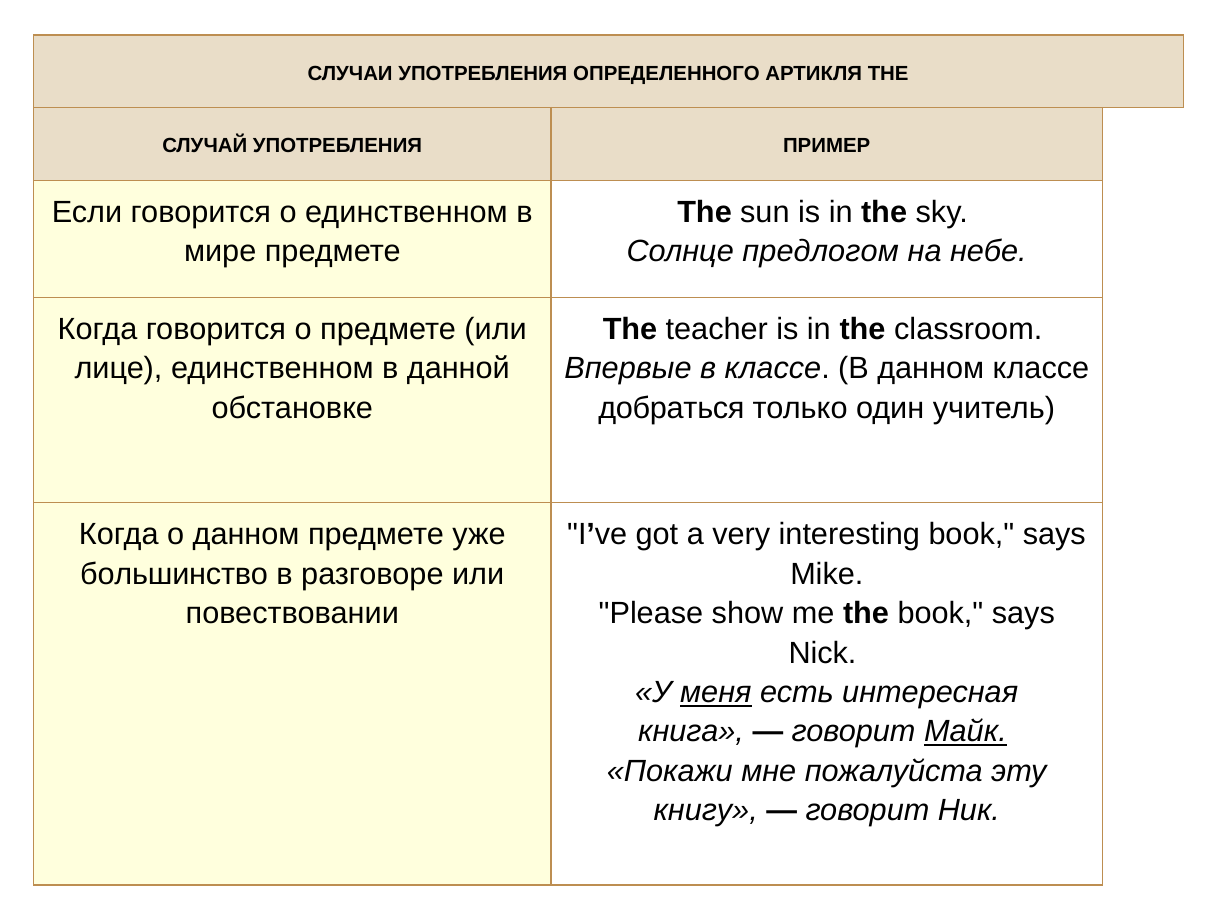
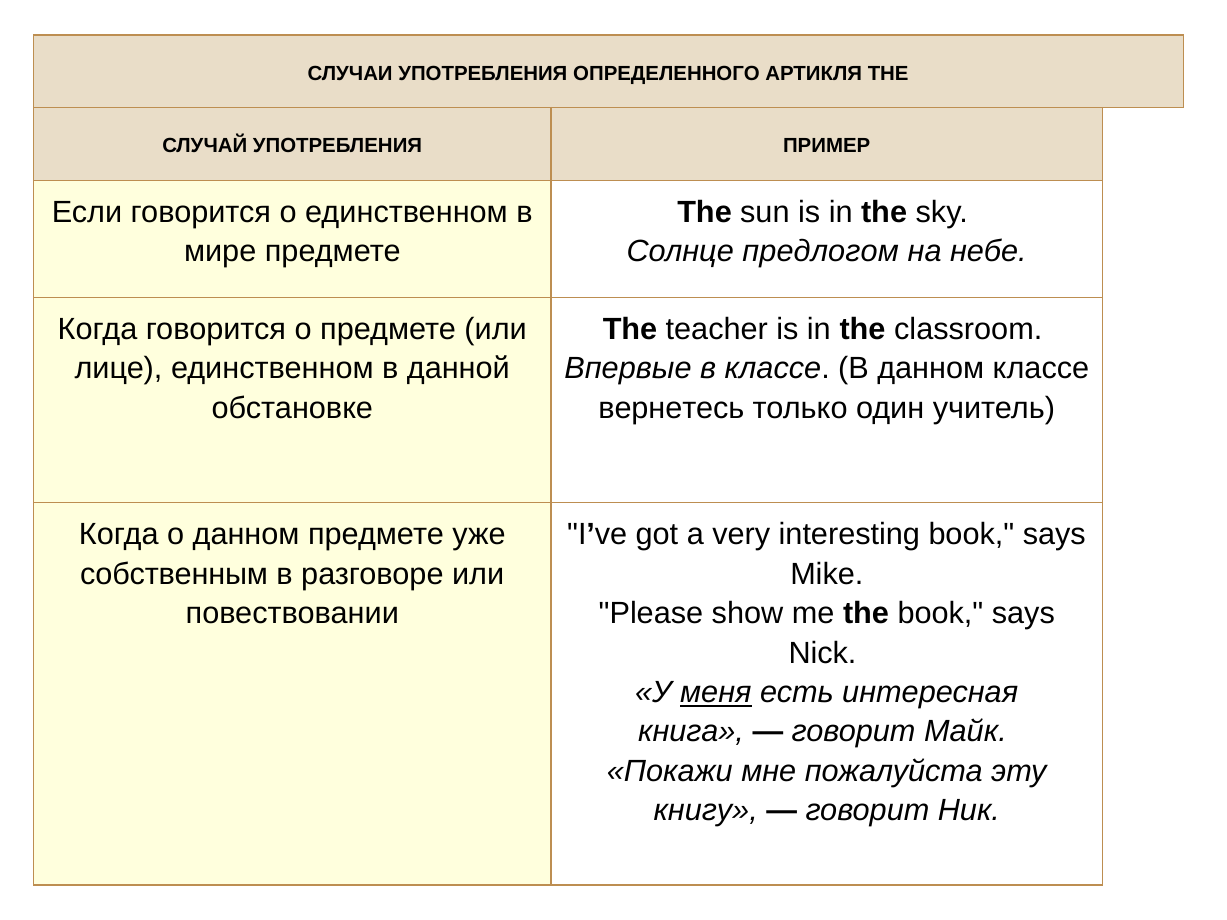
добраться: добраться -> вернетесь
большинство: большинство -> собственным
Майк underline: present -> none
